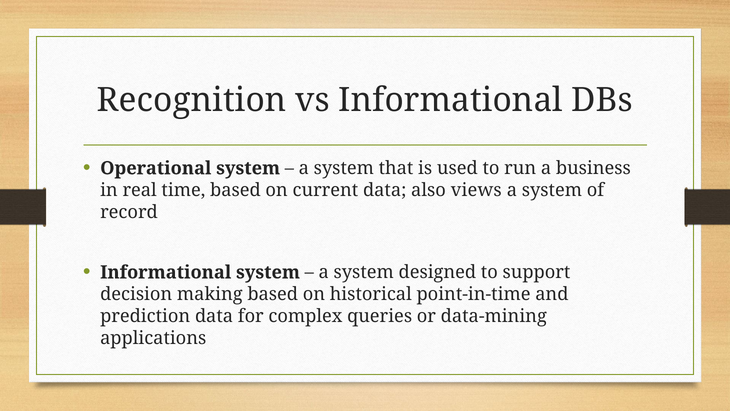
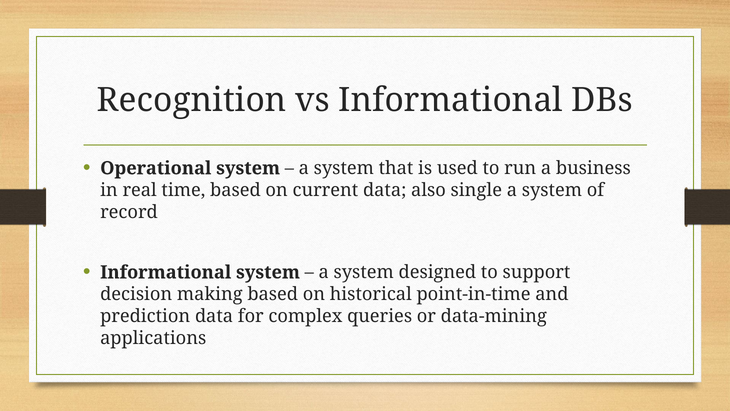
views: views -> single
